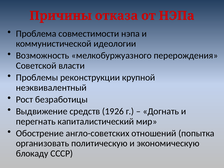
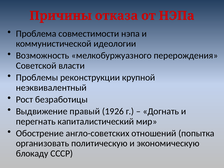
средств: средств -> правый
